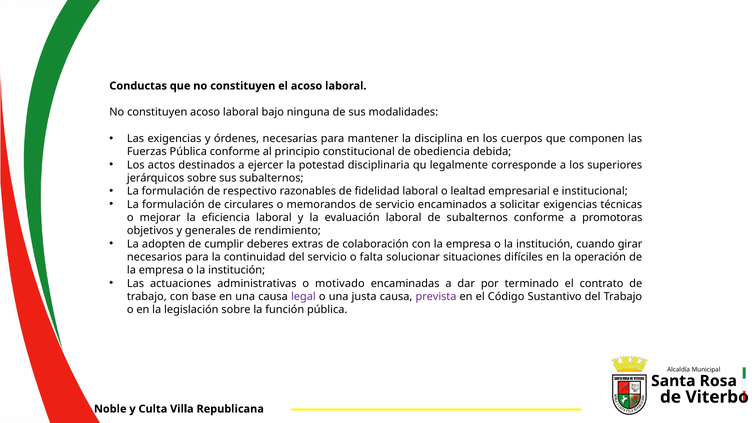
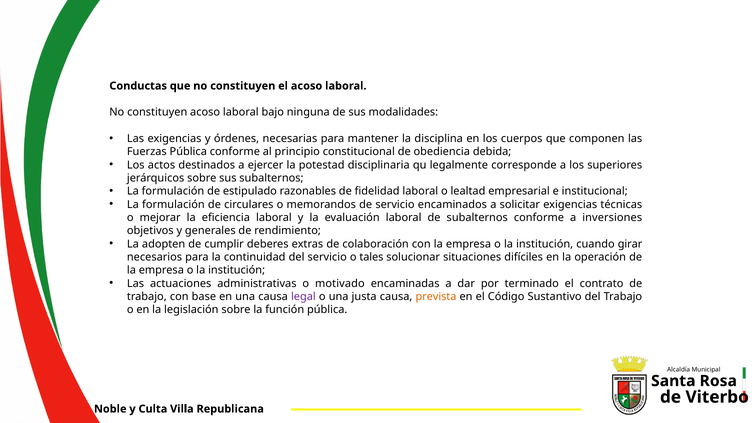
respectivo: respectivo -> estipulado
promotoras: promotoras -> inversiones
falta: falta -> tales
prevista colour: purple -> orange
